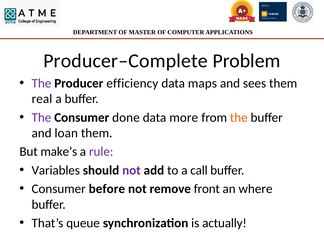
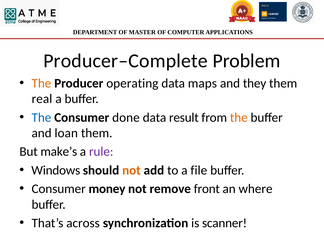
The at (41, 83) colour: purple -> orange
efficiency: efficiency -> operating
sees: sees -> they
The at (41, 117) colour: purple -> blue
more: more -> result
Variables: Variables -> Windows
not at (131, 170) colour: purple -> orange
call: call -> file
before: before -> money
queue: queue -> across
actually: actually -> scanner
